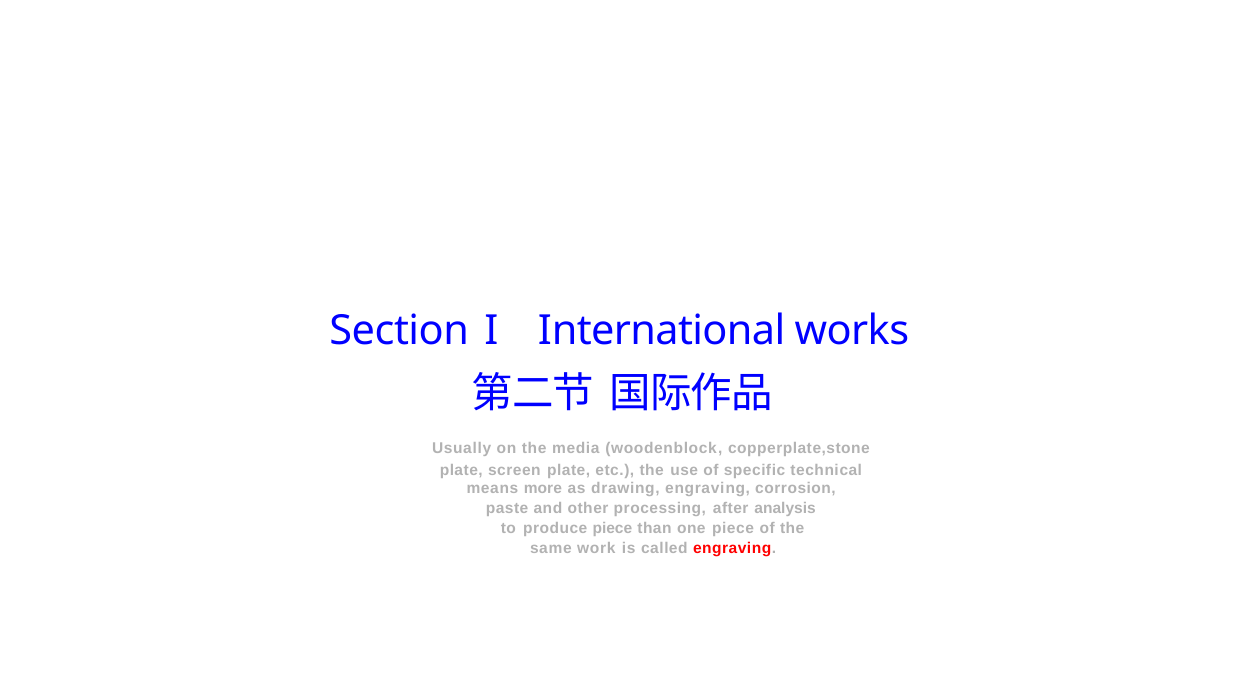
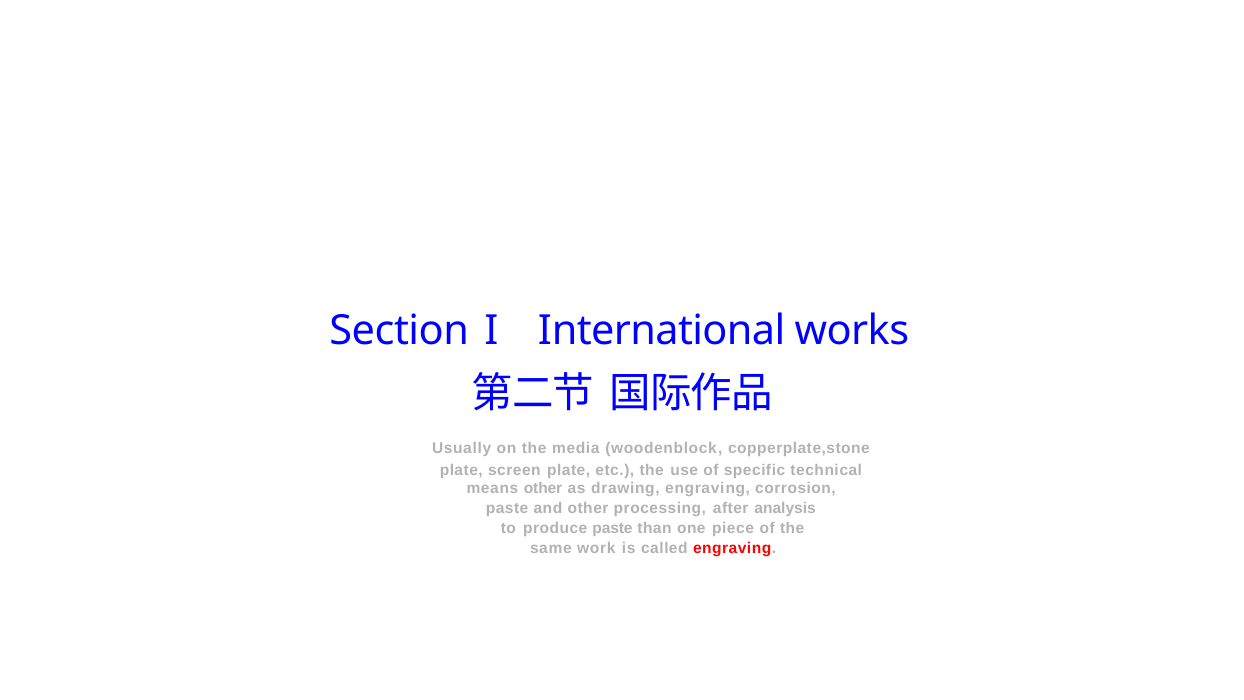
means more: more -> other
produce piece: piece -> paste
